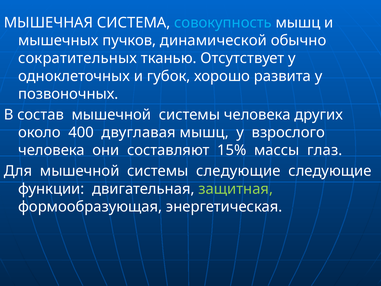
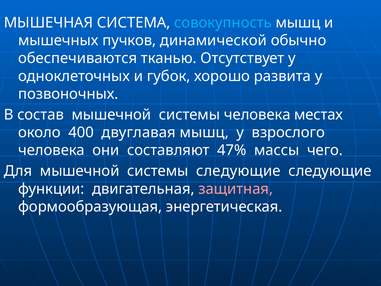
сократительных: сократительных -> обеспечиваются
других: других -> местах
15%: 15% -> 47%
глаз: глаз -> чего
защитная colour: light green -> pink
